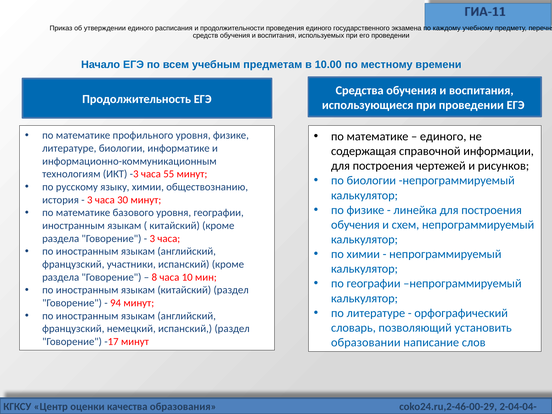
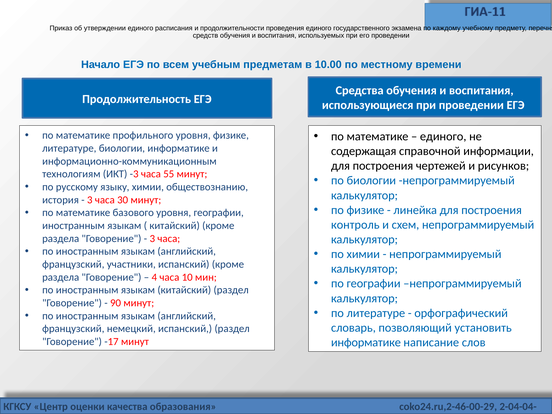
обучения at (355, 225): обучения -> контроль
8: 8 -> 4
94: 94 -> 90
образовании at (366, 342): образовании -> информатике
